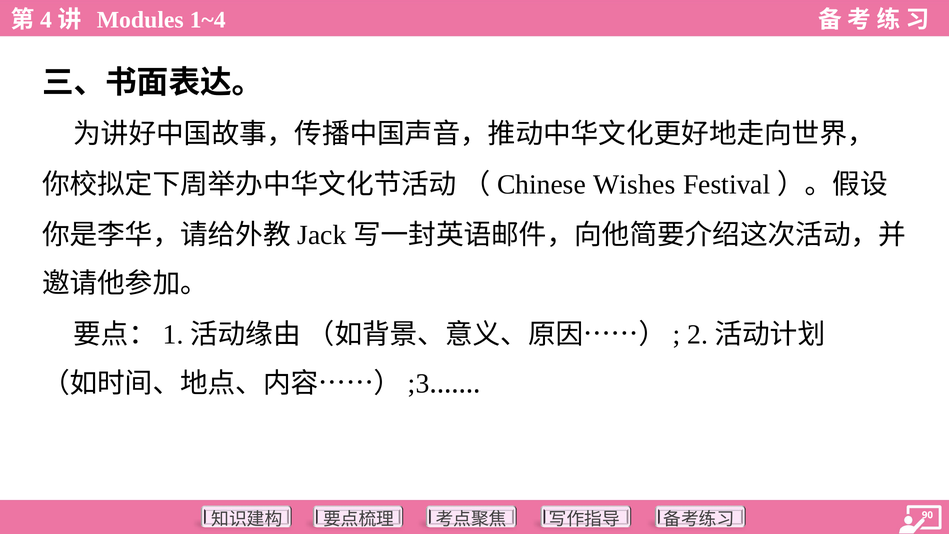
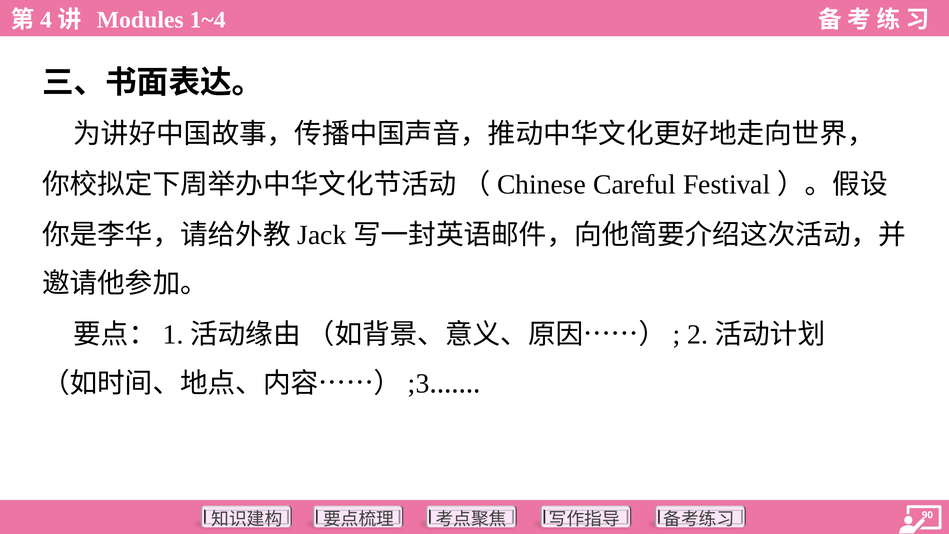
Wishes: Wishes -> Careful
